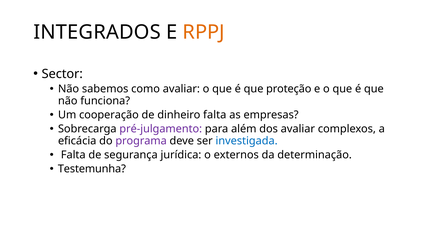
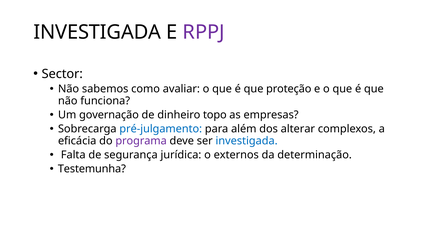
INTEGRADOS at (97, 32): INTEGRADOS -> INVESTIGADA
RPPJ colour: orange -> purple
cooperação: cooperação -> governação
dinheiro falta: falta -> topo
pré-julgamento colour: purple -> blue
dos avaliar: avaliar -> alterar
